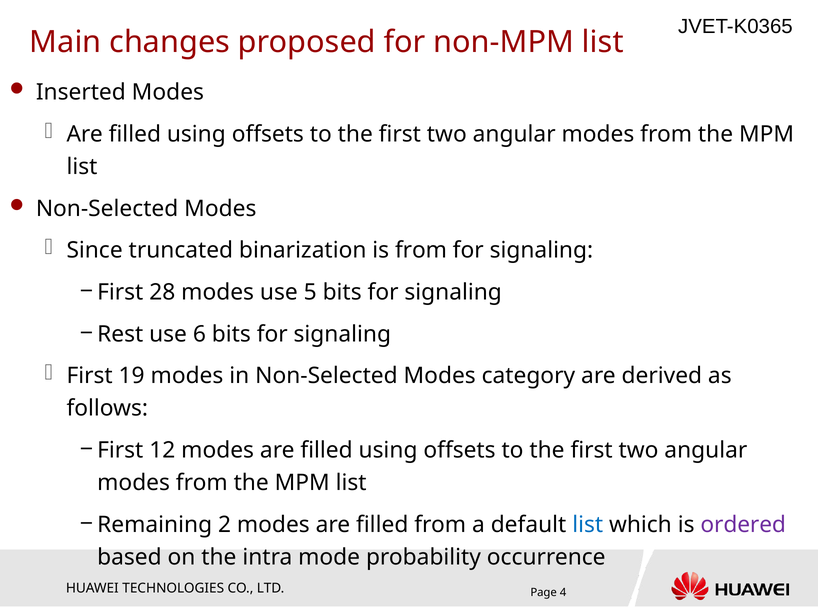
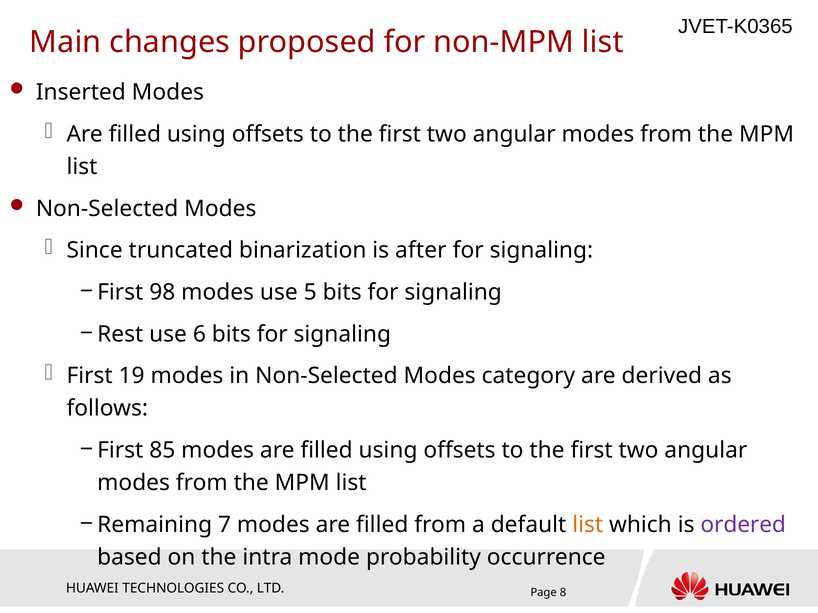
is from: from -> after
28: 28 -> 98
12: 12 -> 85
2: 2 -> 7
list at (588, 525) colour: blue -> orange
4: 4 -> 8
